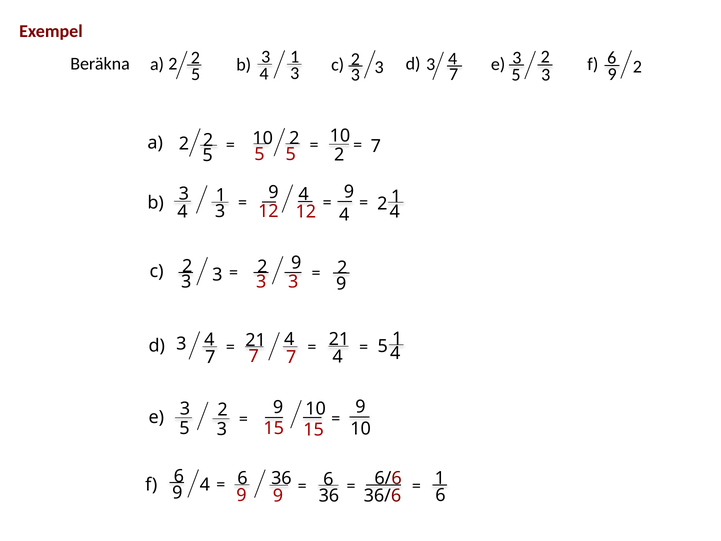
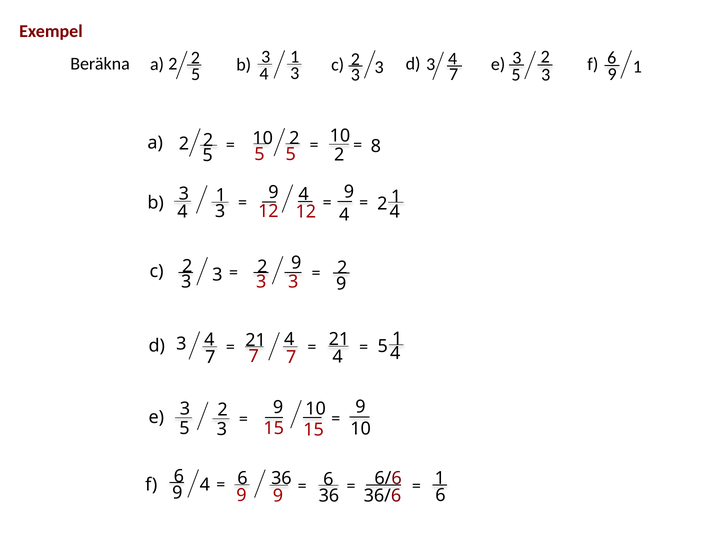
2 at (637, 67): 2 -> 1
7 at (376, 146): 7 -> 8
